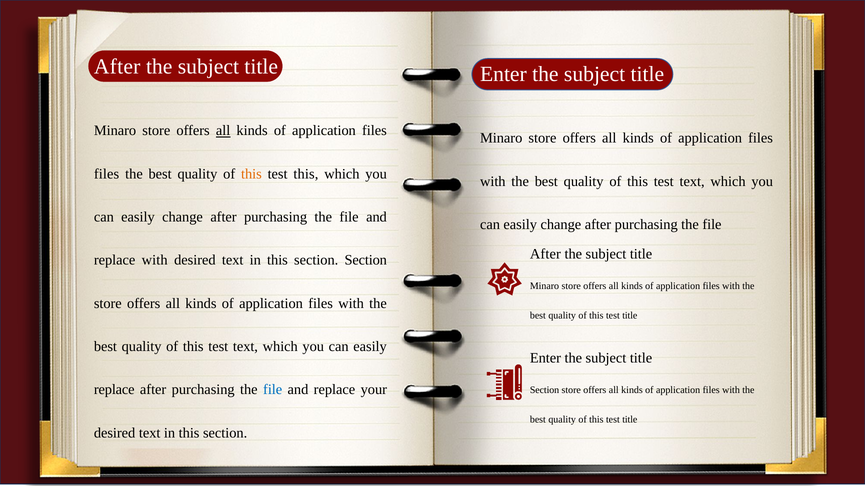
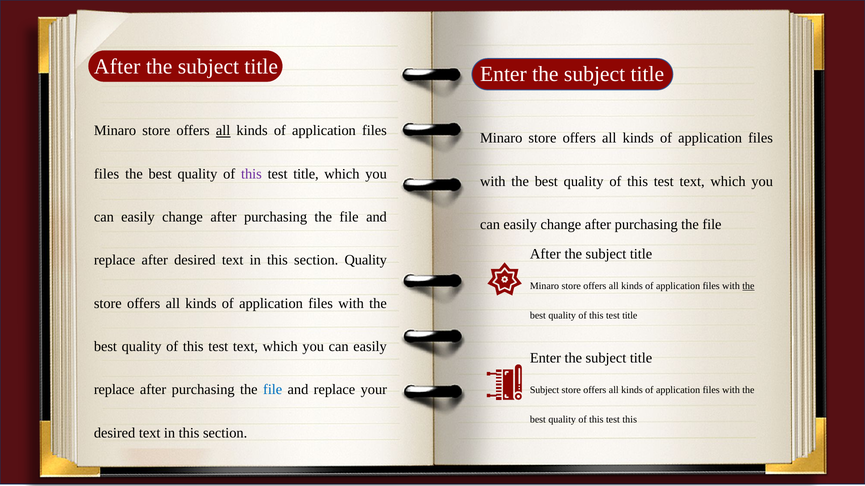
this at (251, 174) colour: orange -> purple
this at (306, 174): this -> title
with at (155, 261): with -> after
section Section: Section -> Quality
the at (748, 286) underline: none -> present
Section at (545, 390): Section -> Subject
title at (630, 420): title -> this
